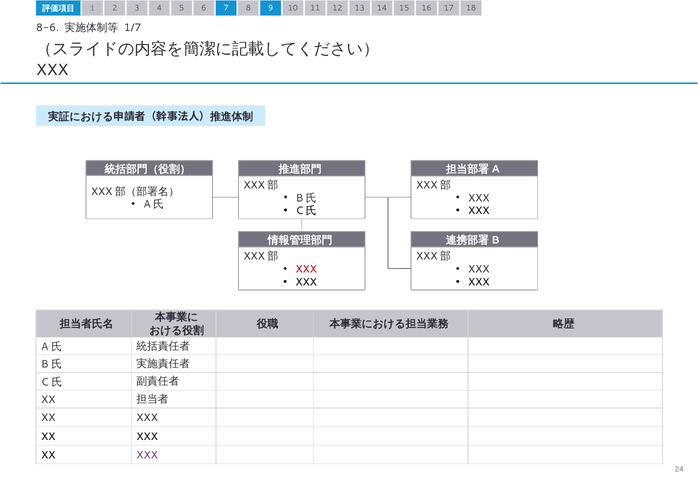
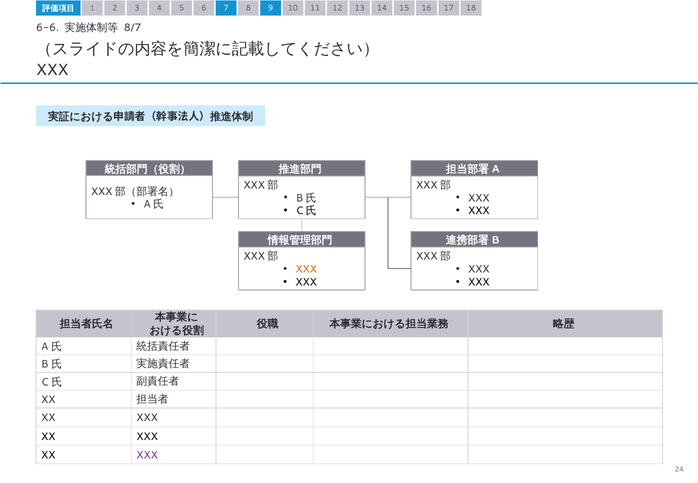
8-6: 8-6 -> 6-6
1/7: 1/7 -> 8/7
XXX at (306, 269) colour: red -> orange
